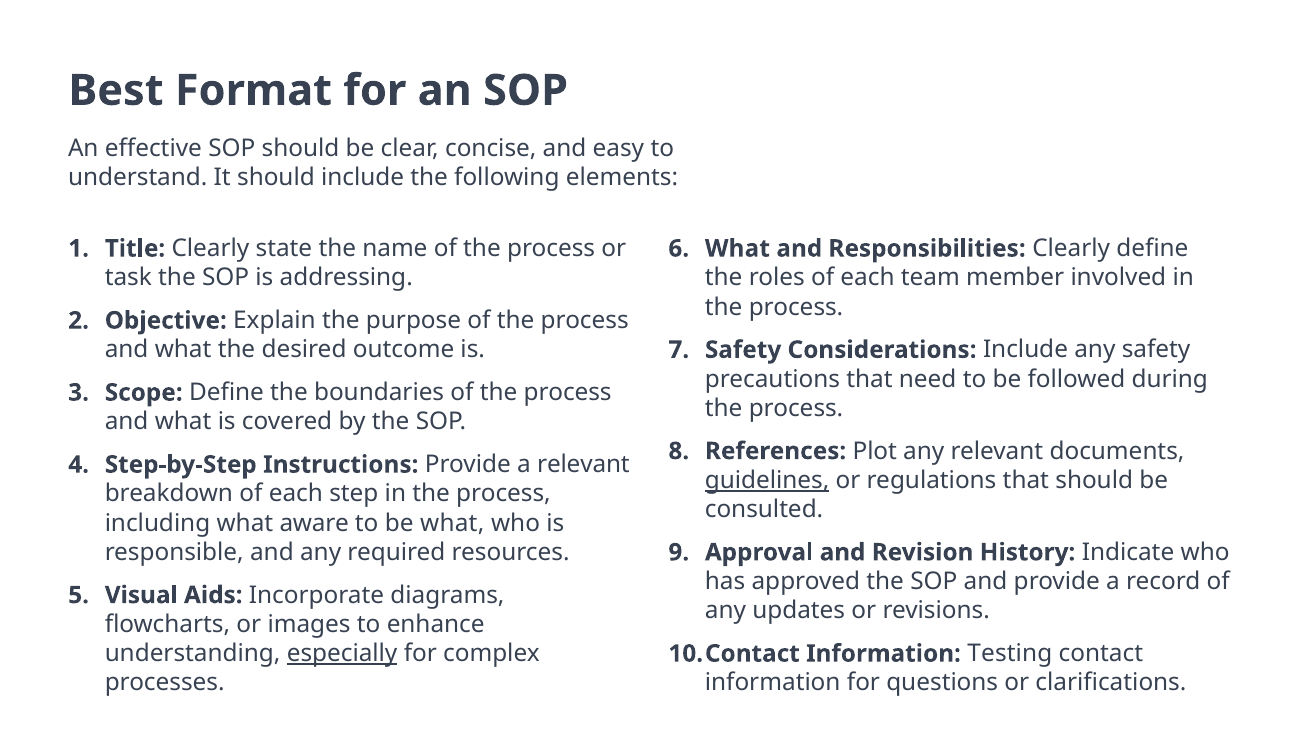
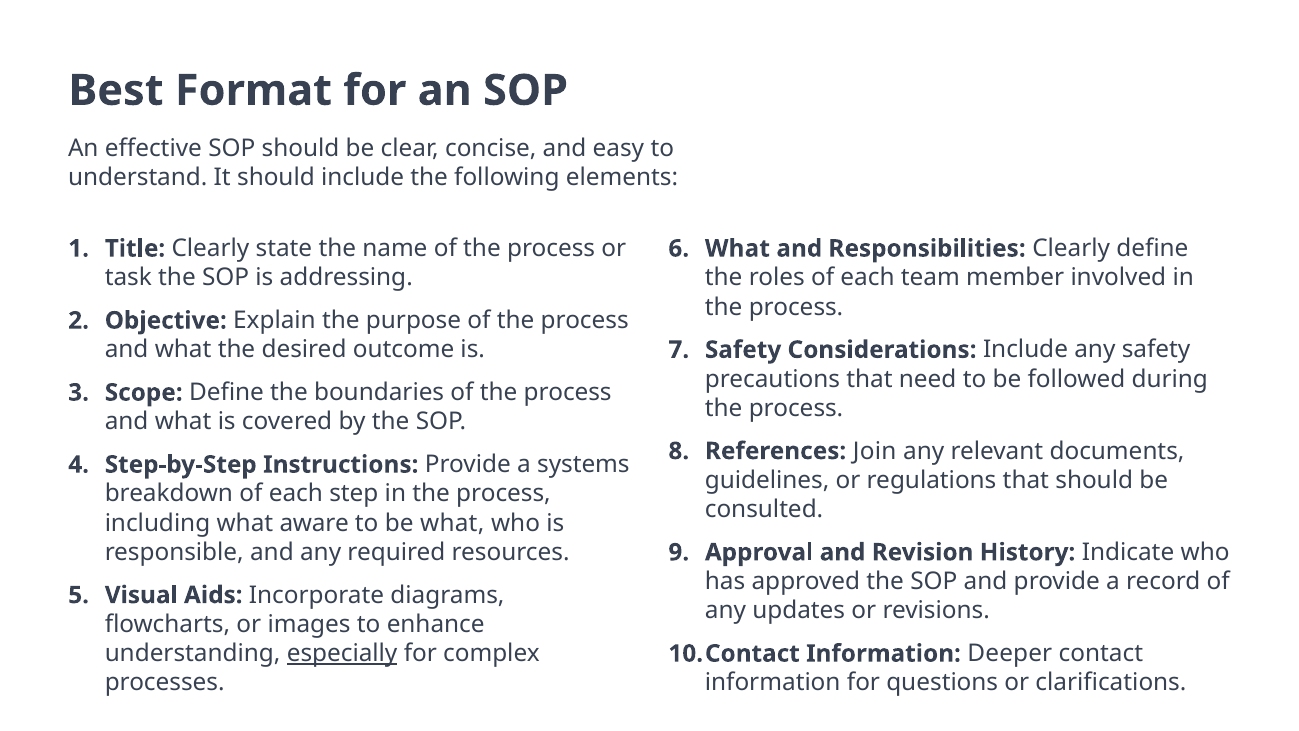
Plot: Plot -> Join
a relevant: relevant -> systems
guidelines underline: present -> none
Testing: Testing -> Deeper
